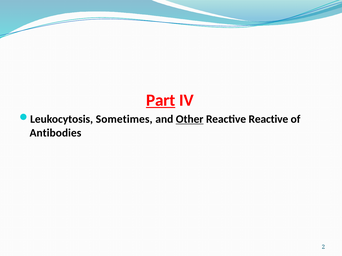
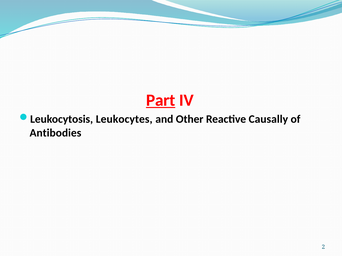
Sometimes: Sometimes -> Leukocytes
Other underline: present -> none
Reactive Reactive: Reactive -> Causally
